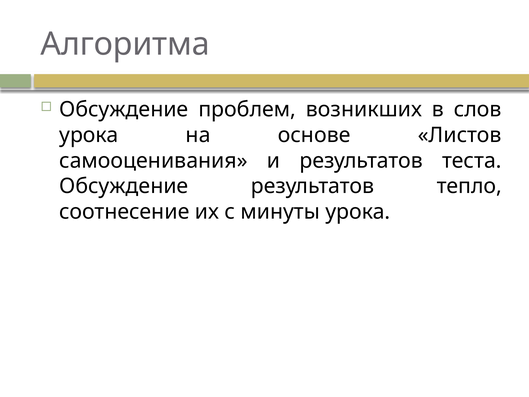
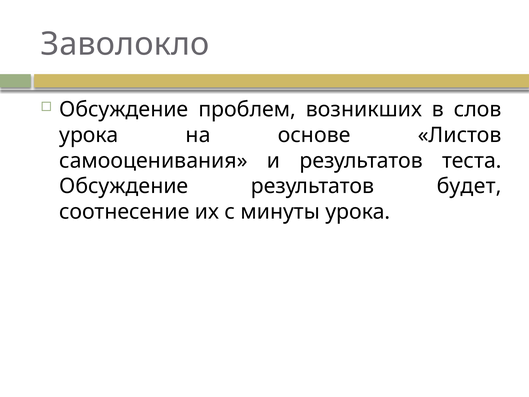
Алгоритма: Алгоритма -> Заволокло
тепло: тепло -> будет
